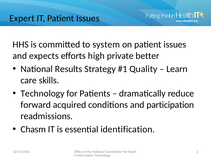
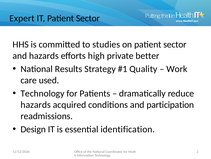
IT Patient Issues: Issues -> Sector
system: system -> studies
on patient issues: issues -> sector
and expects: expects -> hazards
Learn: Learn -> Work
skills: skills -> used
forward at (36, 104): forward -> hazards
Chasm: Chasm -> Design
